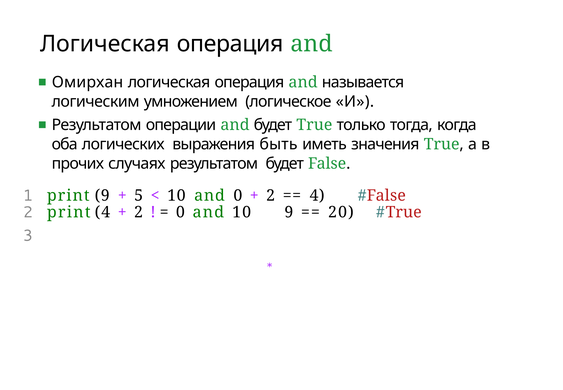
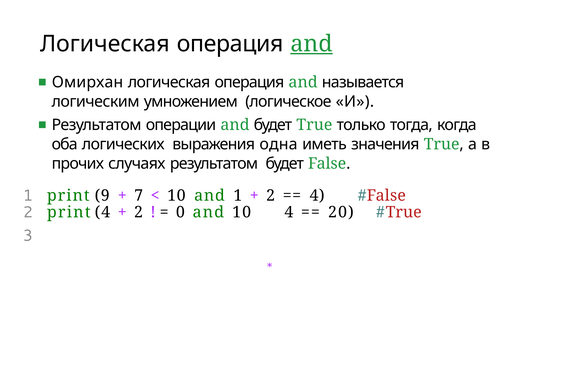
and at (311, 44) underline: none -> present
быть: быть -> одна
5: 5 -> 7
and 0: 0 -> 1
10 9: 9 -> 4
